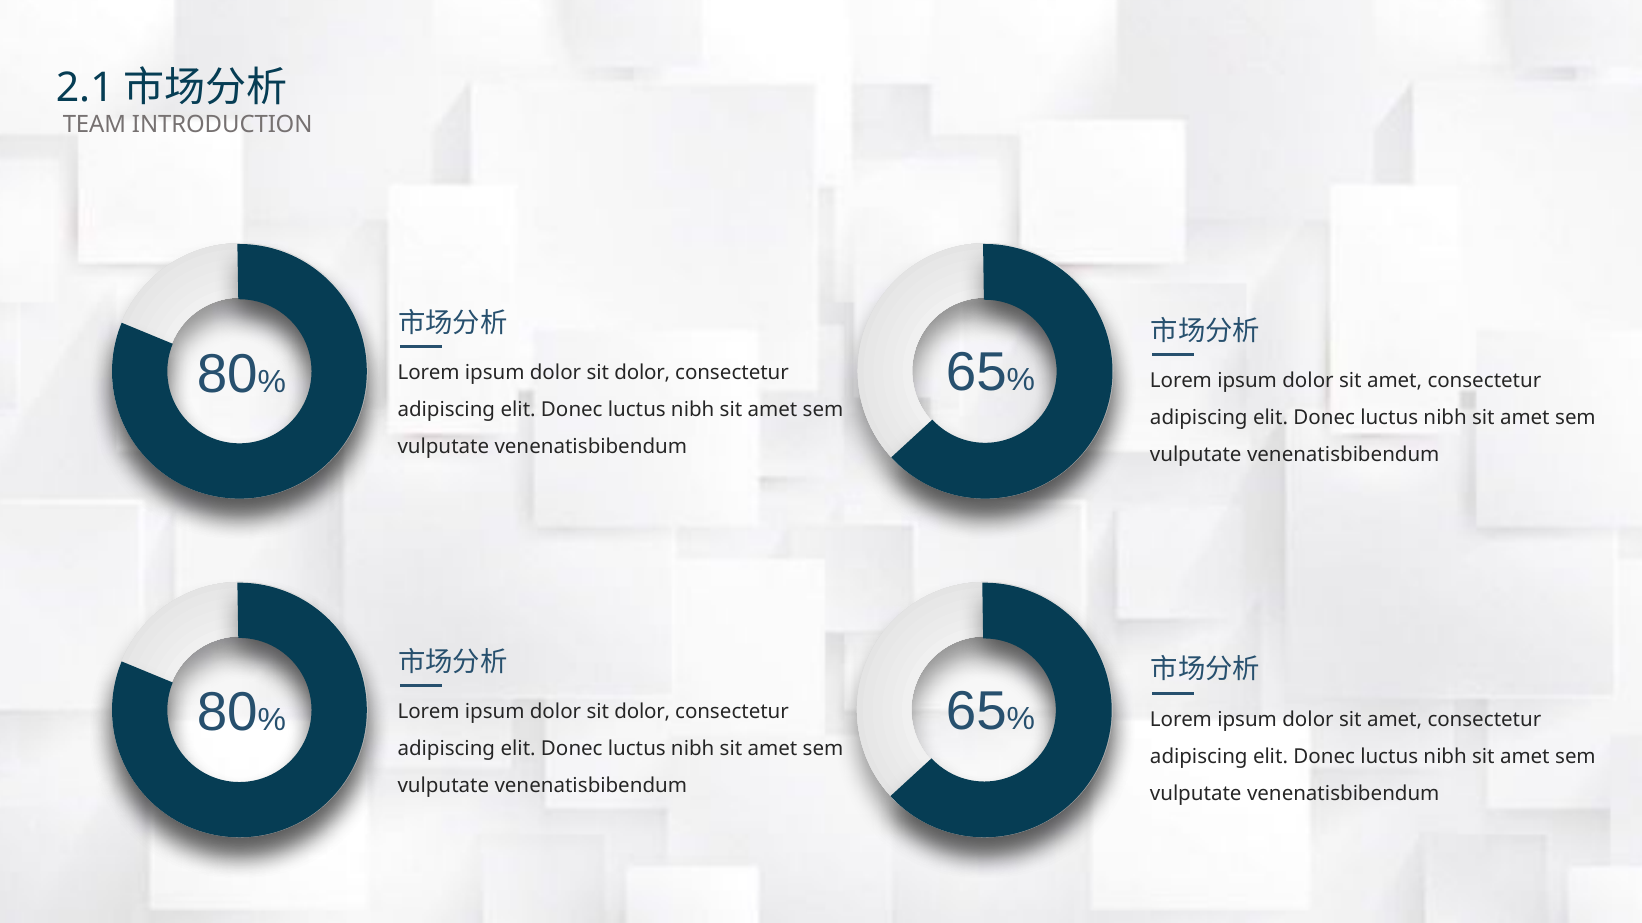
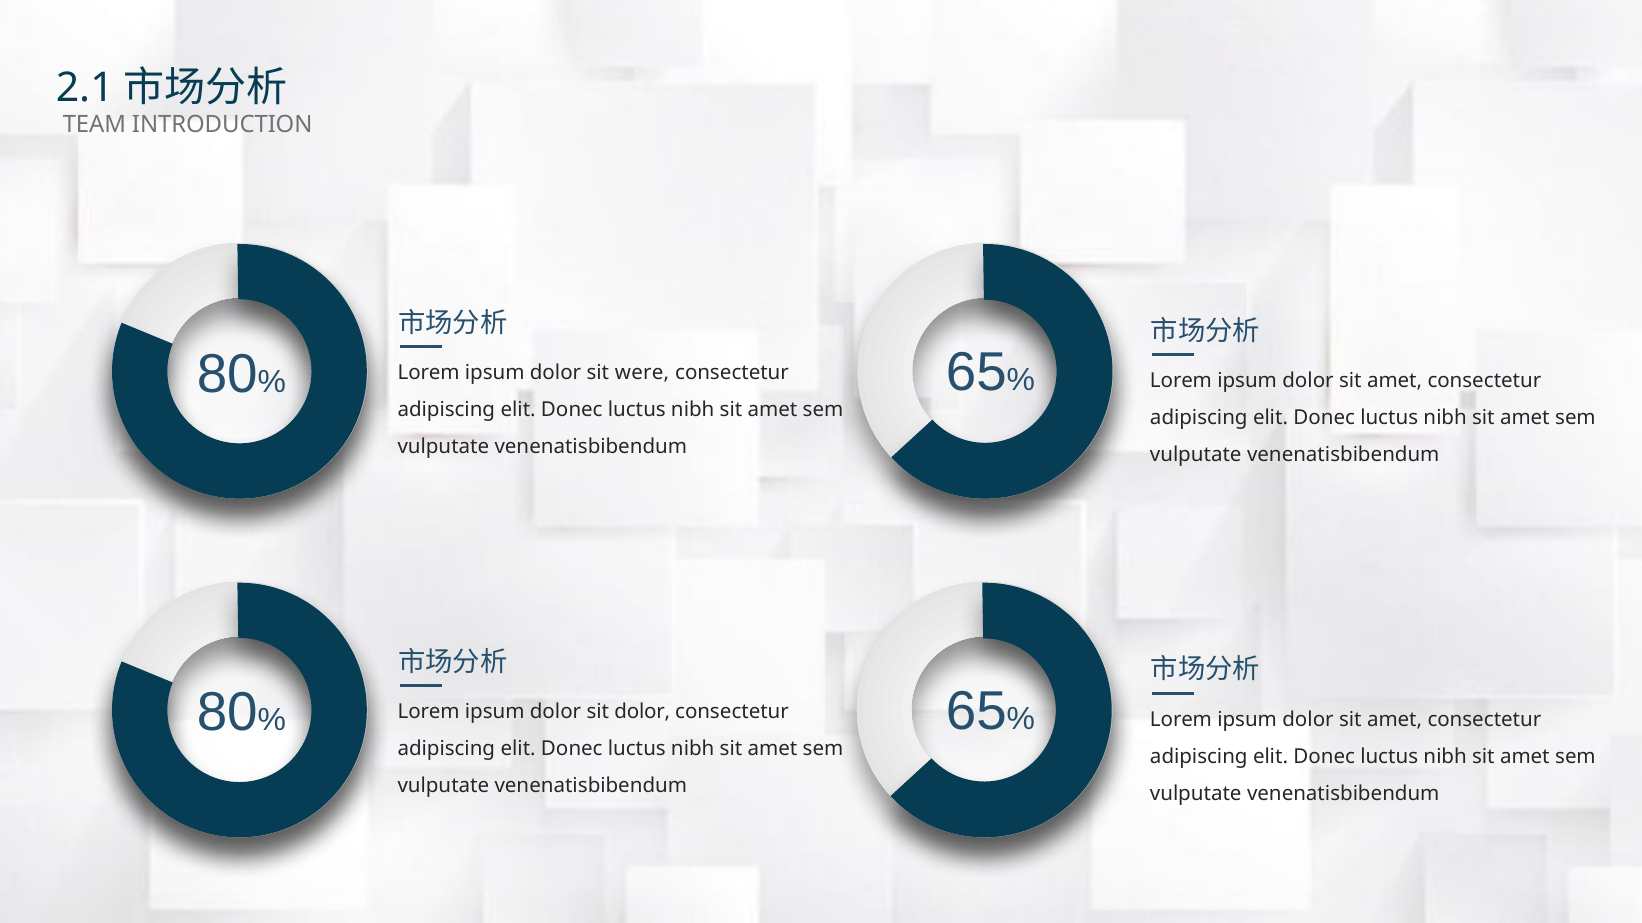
dolor at (642, 373): dolor -> were
